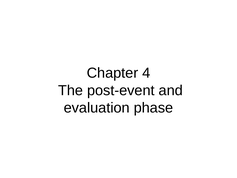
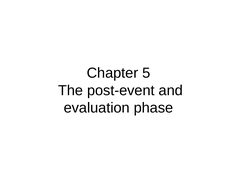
4: 4 -> 5
